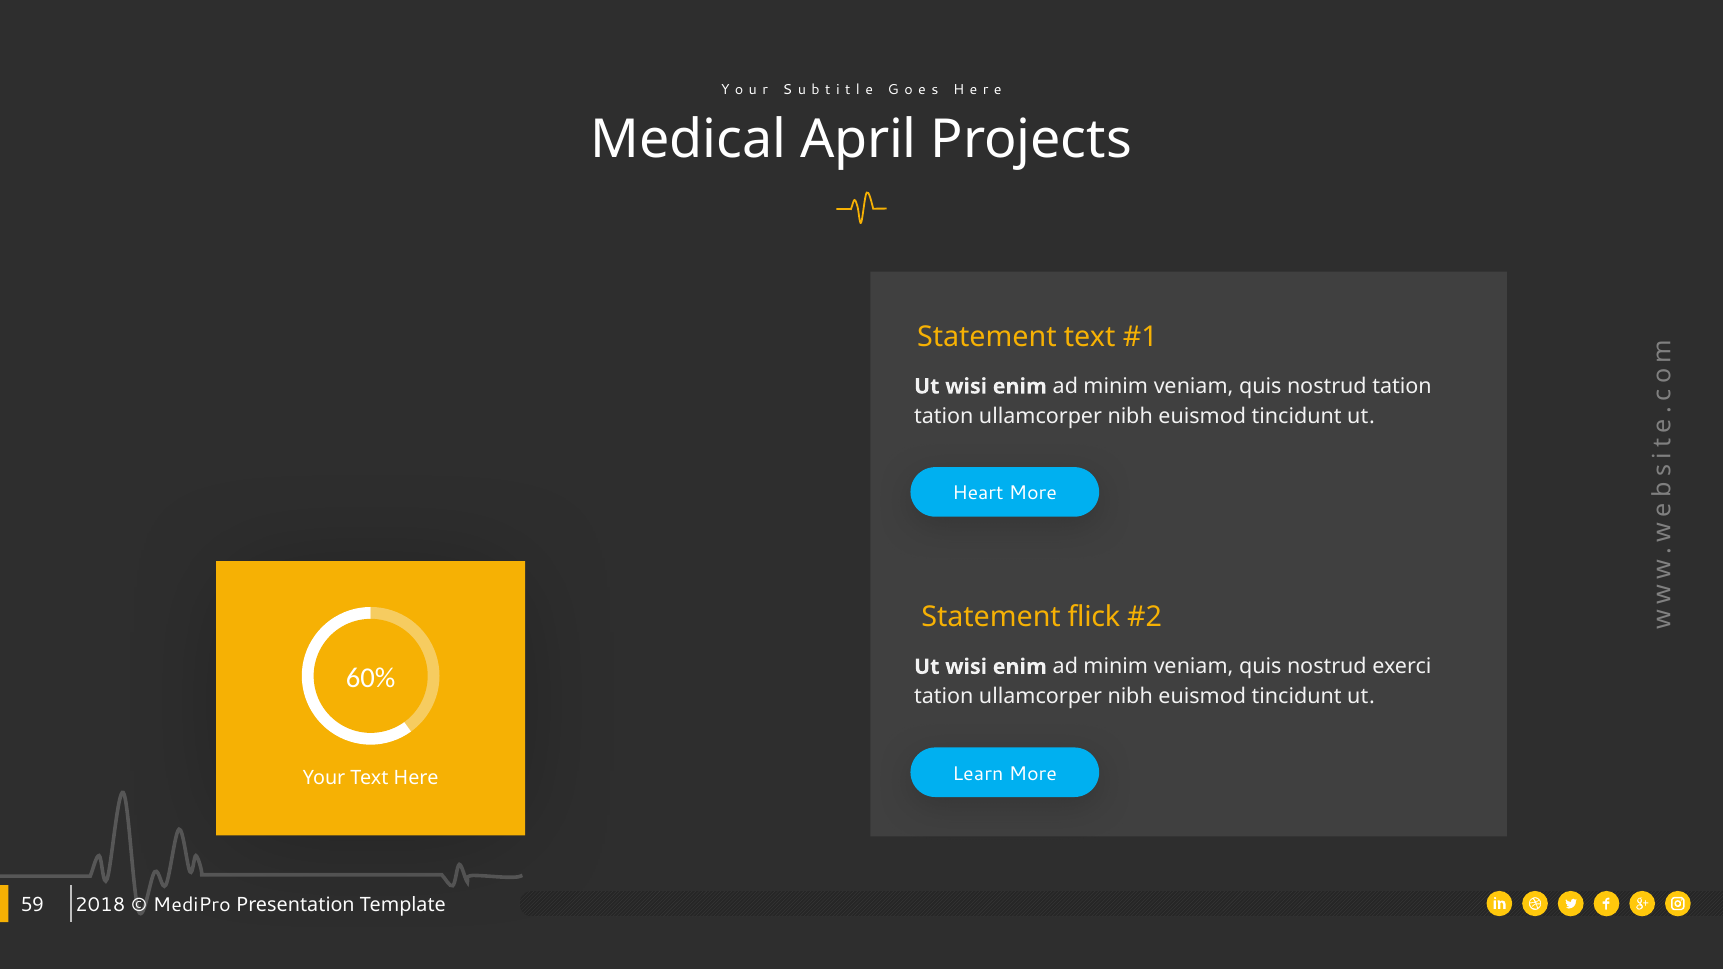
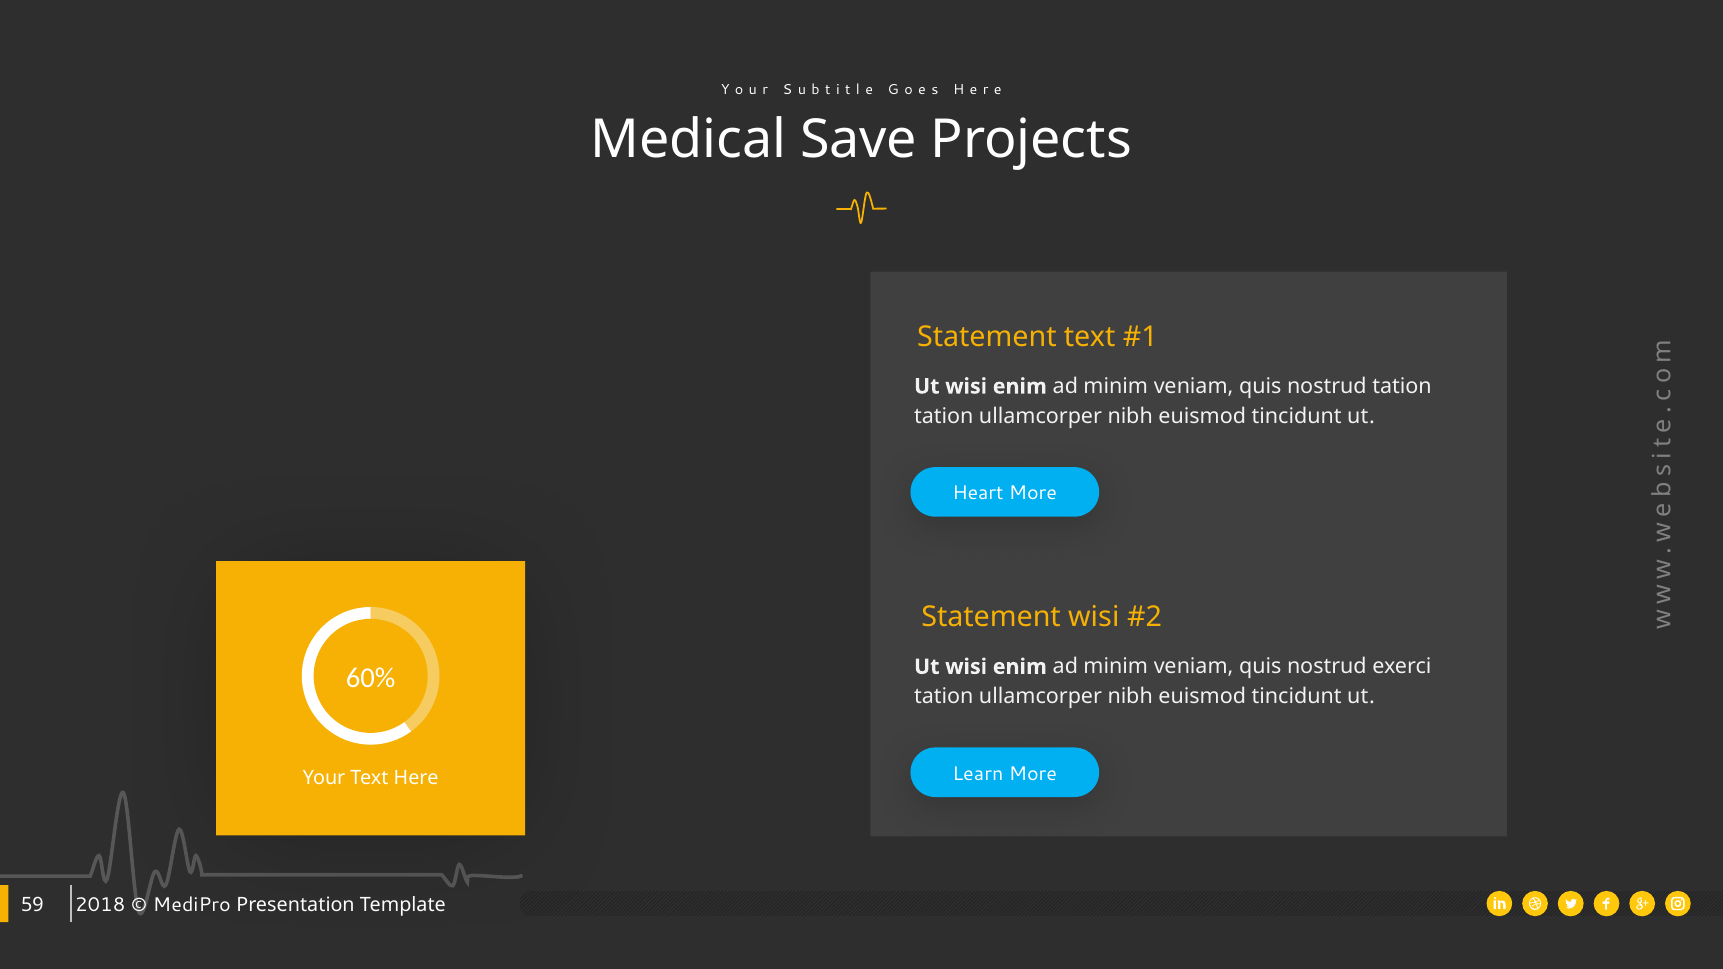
April: April -> Save
Statement flick: flick -> wisi
